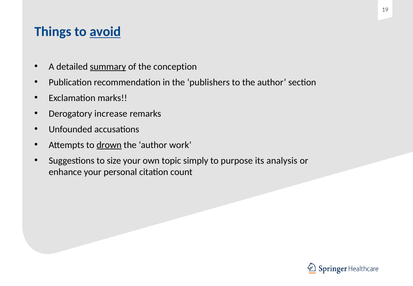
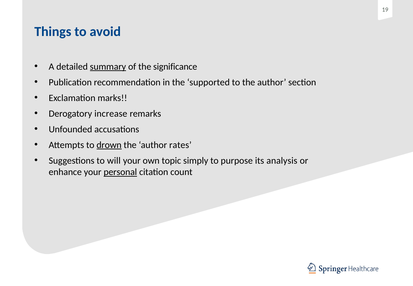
avoid underline: present -> none
conception: conception -> significance
publishers: publishers -> supported
work: work -> rates
size: size -> will
personal underline: none -> present
